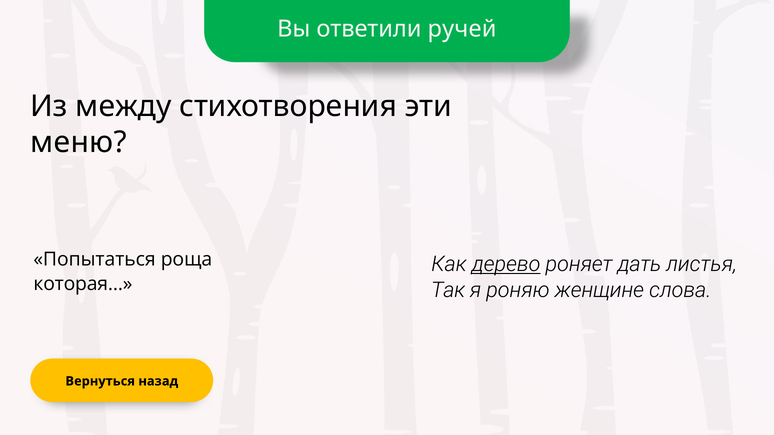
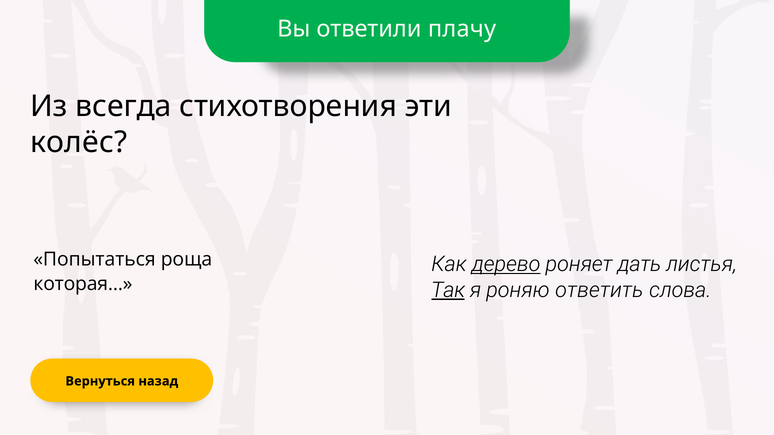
ручей: ручей -> плачу
между: между -> всегда
меню: меню -> колёс
Так underline: none -> present
женщине: женщине -> ответить
